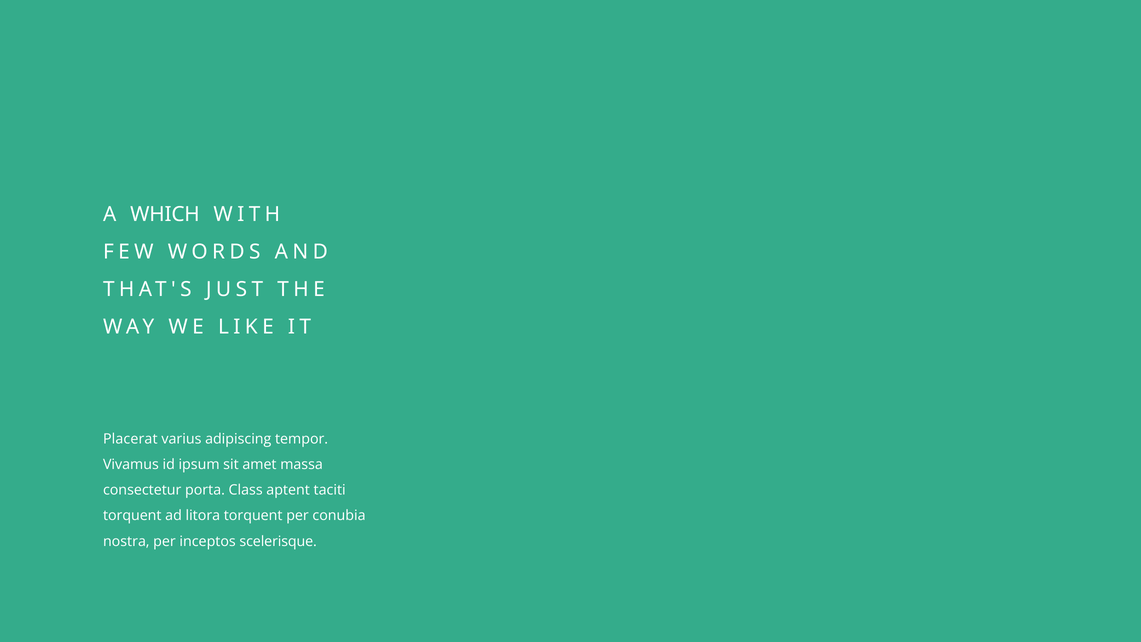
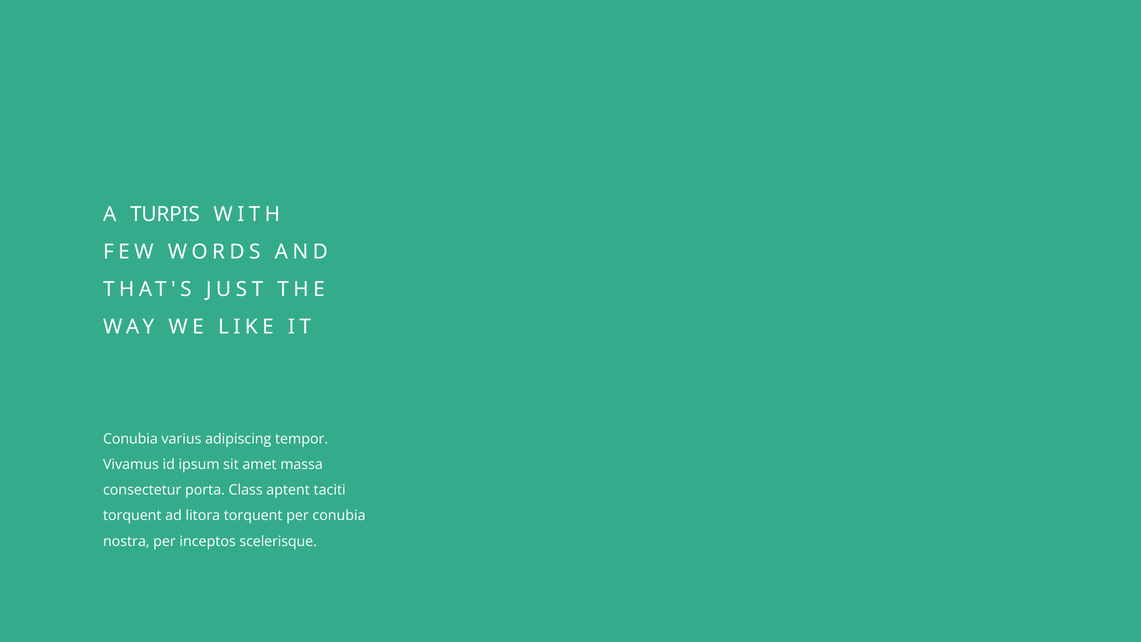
WHICH: WHICH -> TURPIS
Placerat at (130, 439): Placerat -> Conubia
